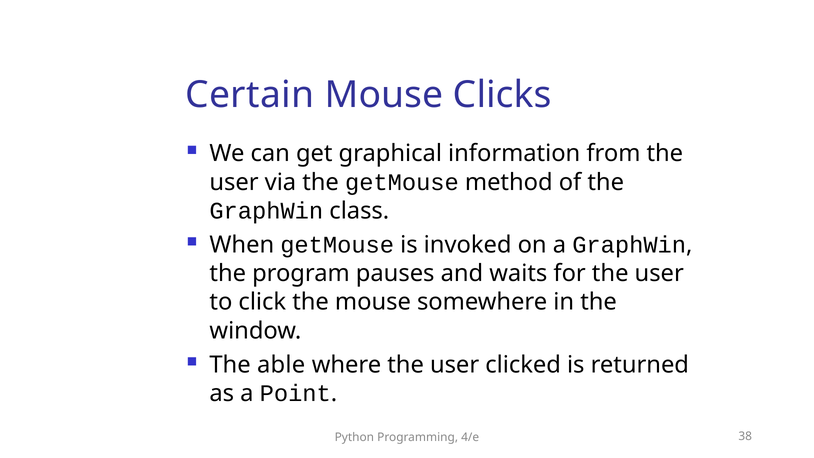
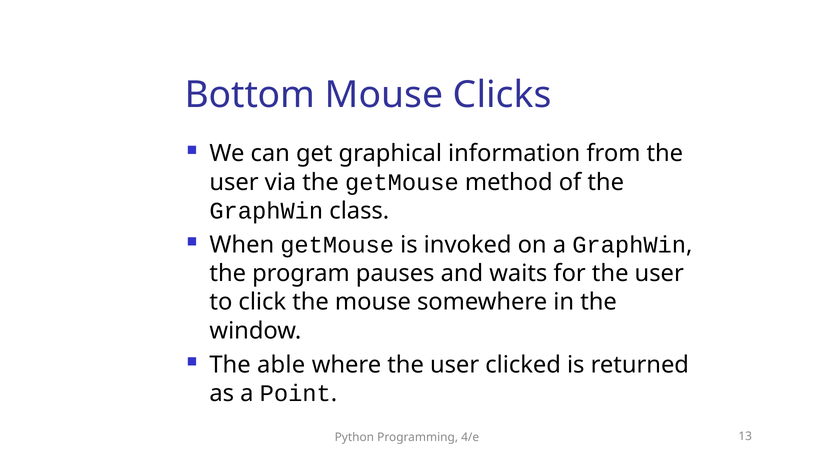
Certain: Certain -> Bottom
38: 38 -> 13
